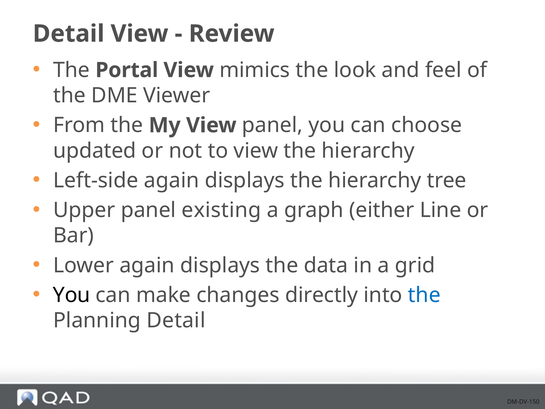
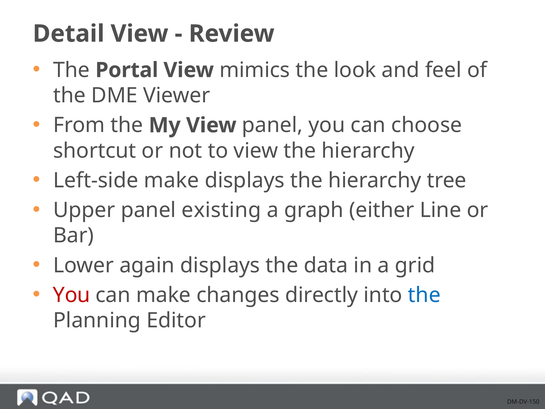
updated: updated -> shortcut
Left-side again: again -> make
You at (72, 295) colour: black -> red
Planning Detail: Detail -> Editor
